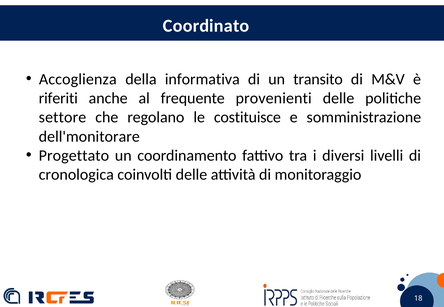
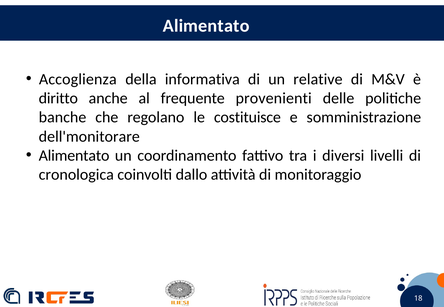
Coordinato at (206, 26): Coordinato -> Alimentato
transito: transito -> relative
riferiti: riferiti -> diritto
settore: settore -> banche
Progettato at (74, 156): Progettato -> Alimentato
coinvolti delle: delle -> dallo
